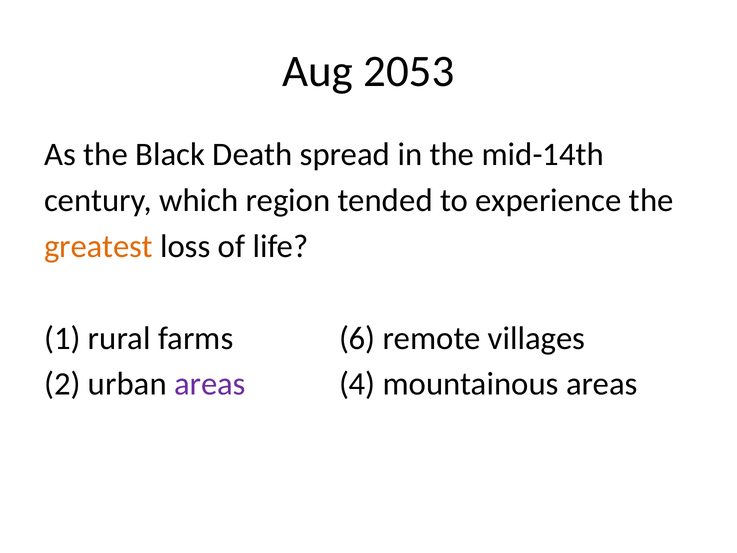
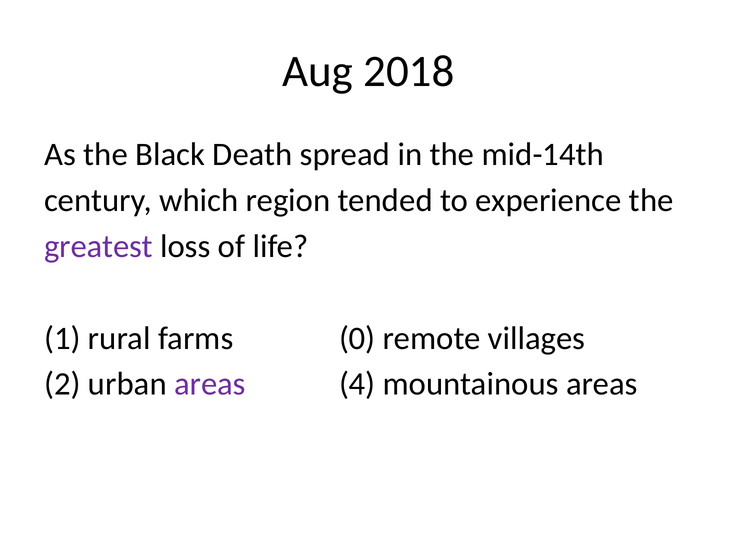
2053: 2053 -> 2018
greatest colour: orange -> purple
6: 6 -> 0
